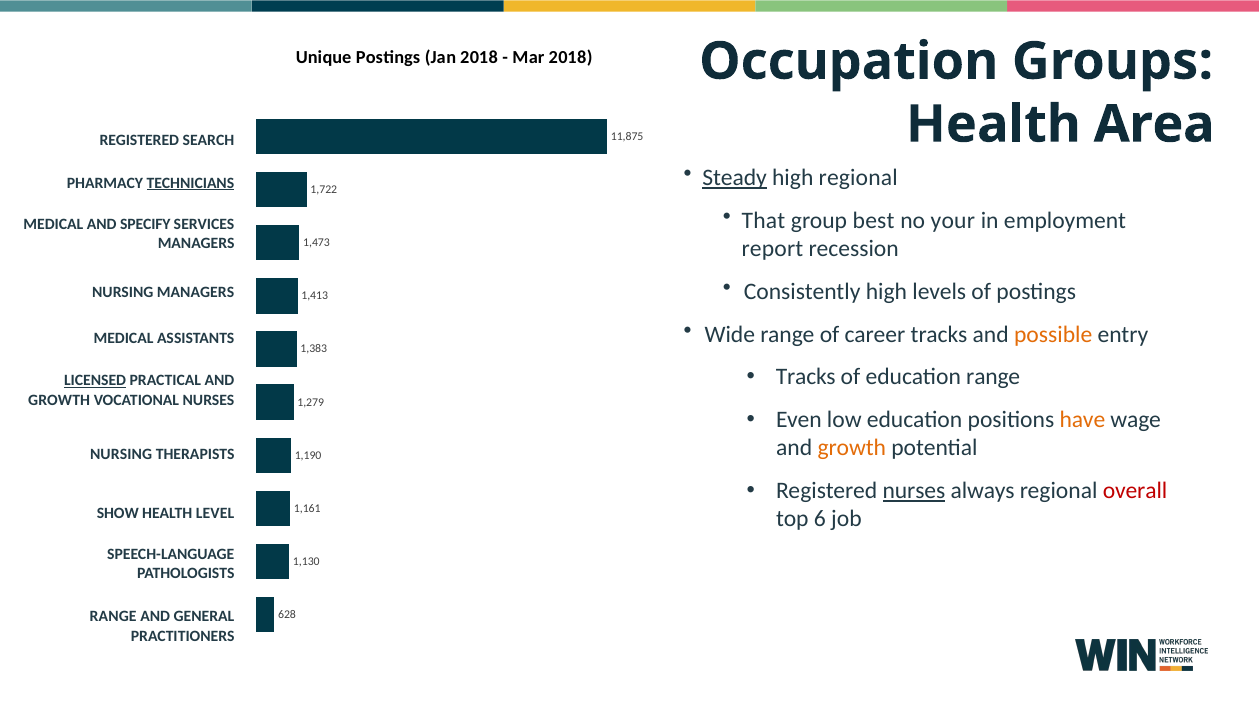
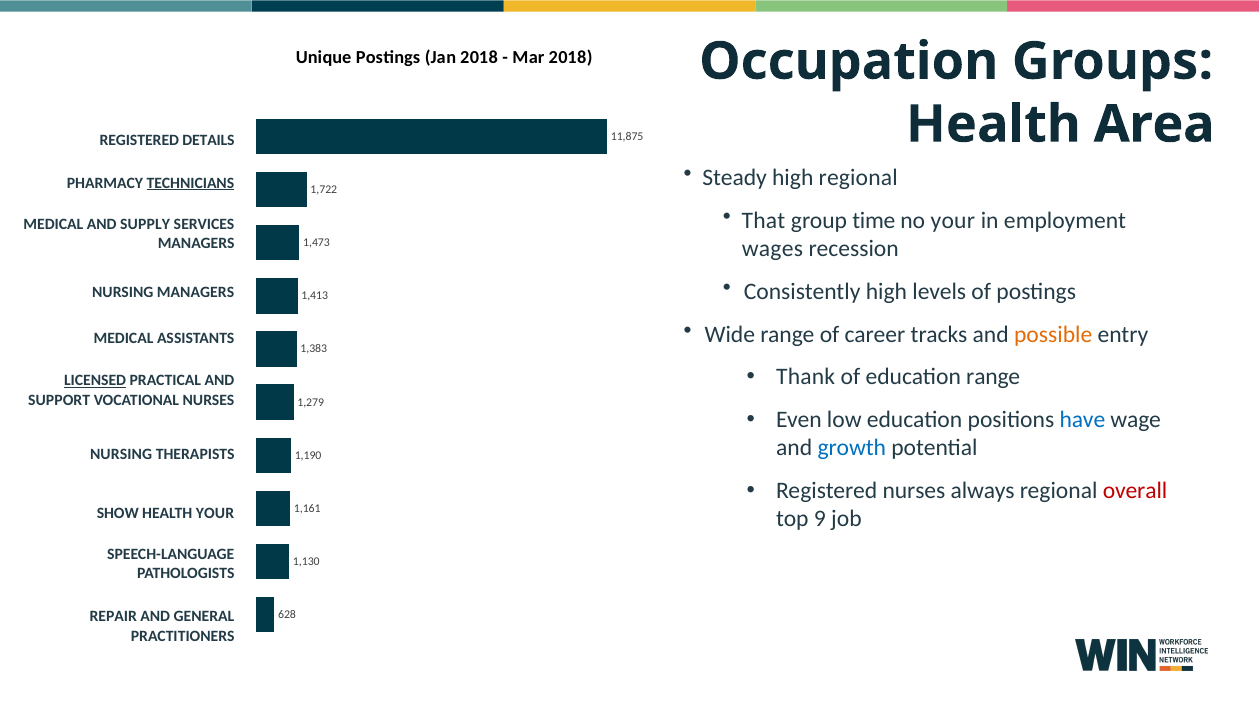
SEARCH: SEARCH -> DETAILS
Steady underline: present -> none
best: best -> time
SPECIFY: SPECIFY -> SUPPLY
report: report -> wages
Tracks at (806, 377): Tracks -> Thank
GROWTH at (59, 400): GROWTH -> SUPPORT
have colour: orange -> blue
growth at (852, 448) colour: orange -> blue
nurses at (914, 491) underline: present -> none
HEALTH LEVEL: LEVEL -> YOUR
6: 6 -> 9
RANGE at (113, 617): RANGE -> REPAIR
